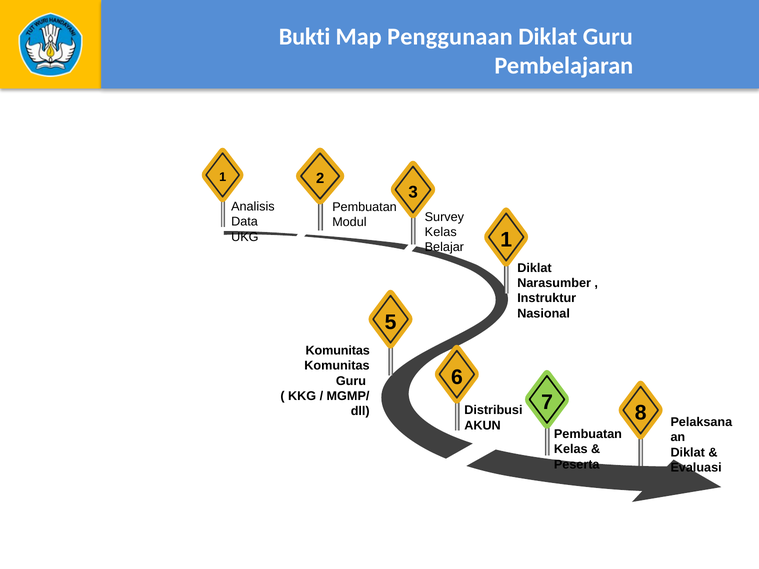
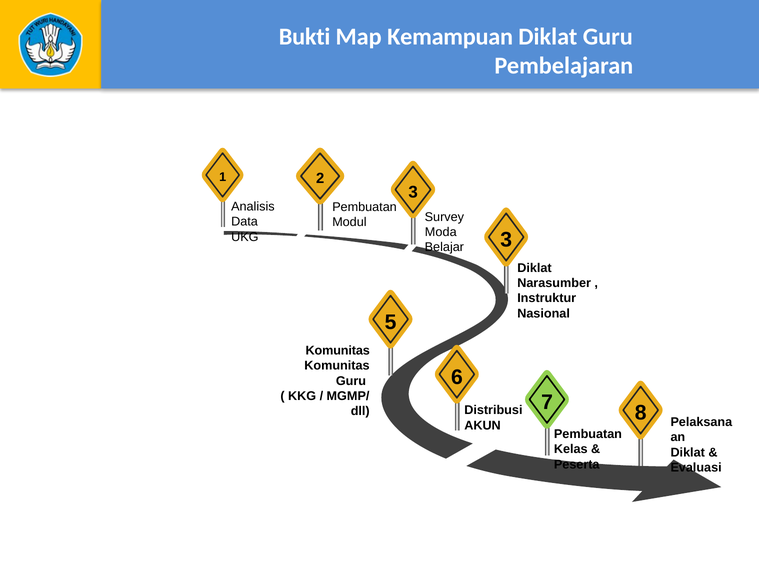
Penggunaan: Penggunaan -> Kemampuan
Kelas at (441, 232): Kelas -> Moda
UKG 1: 1 -> 3
